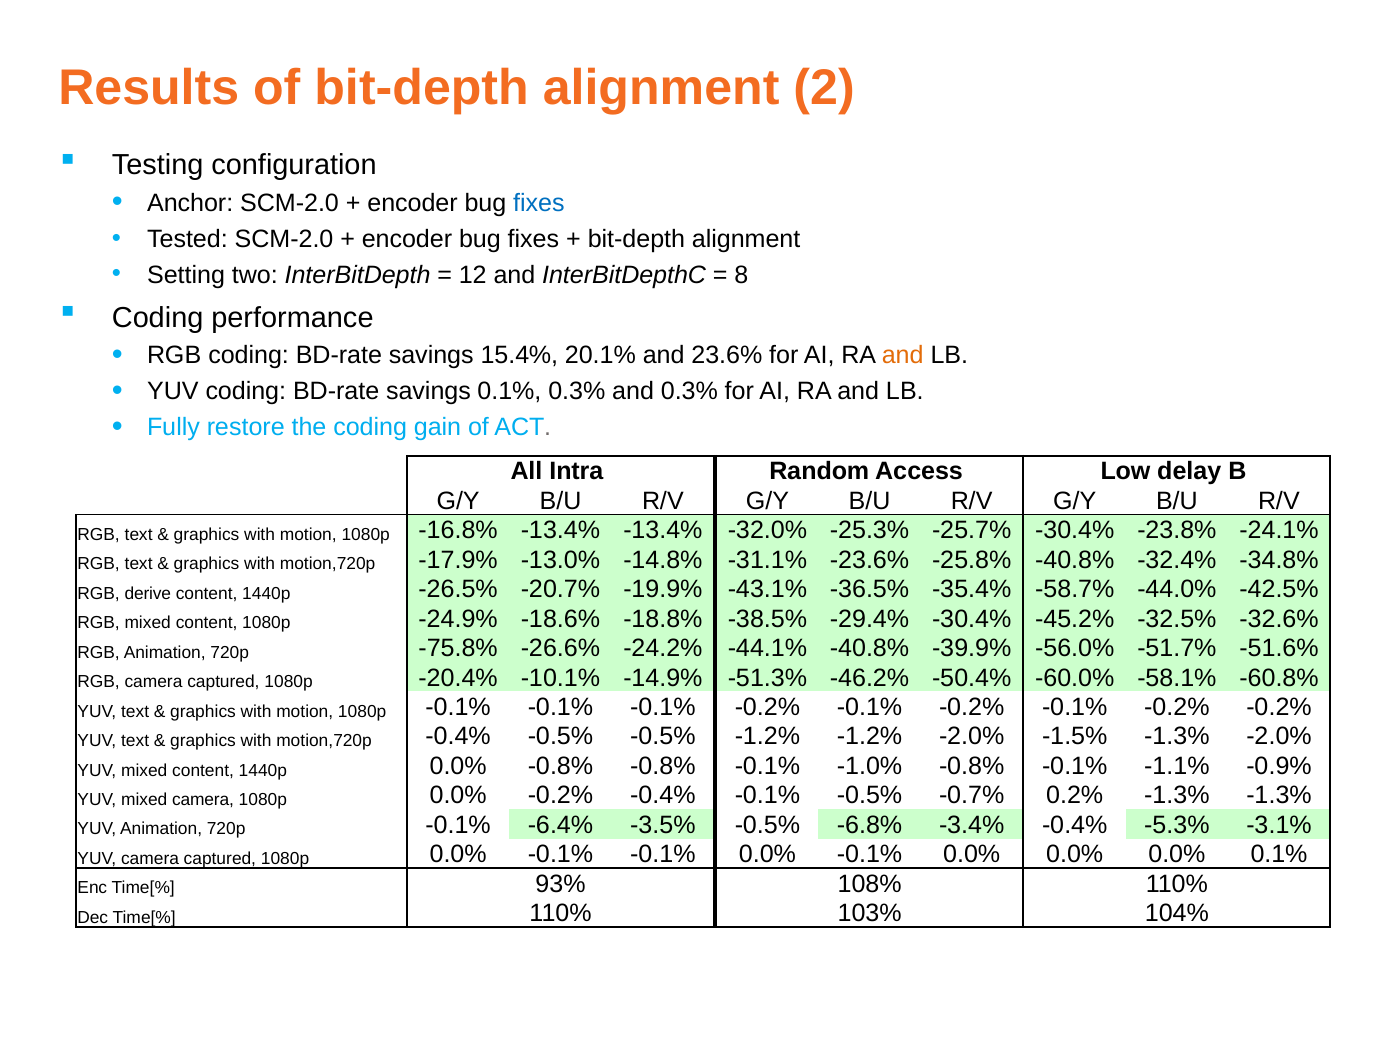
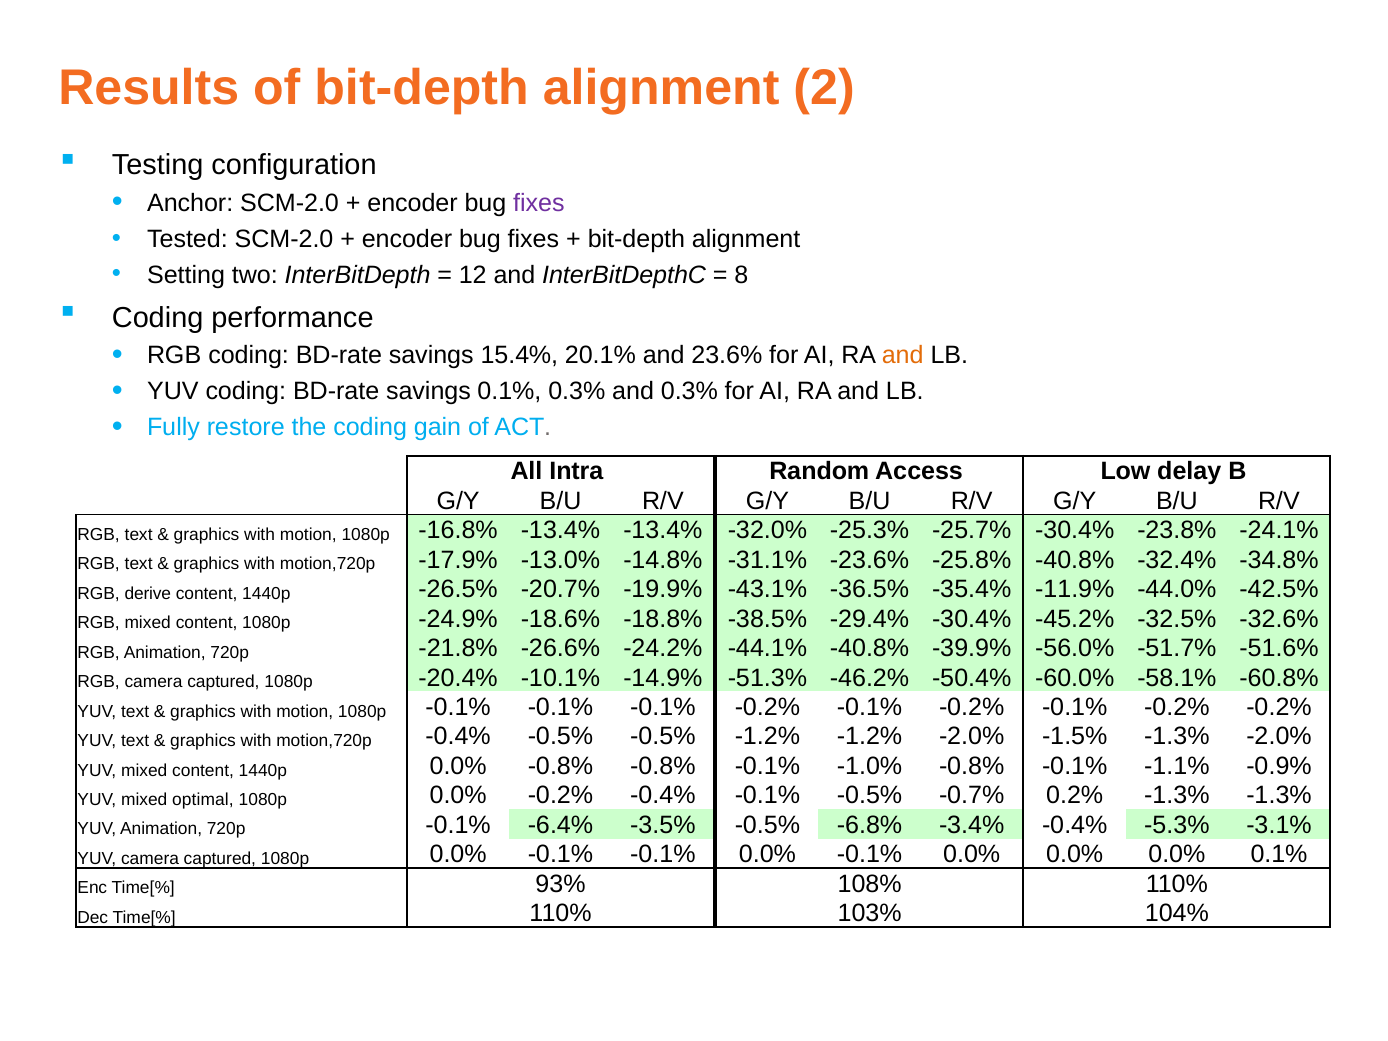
fixes at (539, 203) colour: blue -> purple
-58.7%: -58.7% -> -11.9%
-75.8%: -75.8% -> -21.8%
mixed camera: camera -> optimal
